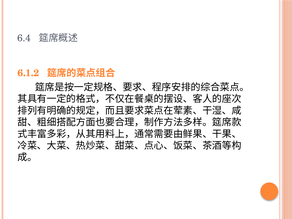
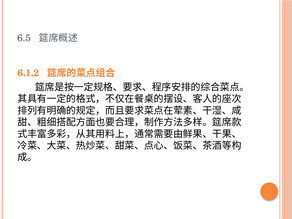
6.4: 6.4 -> 6.5
